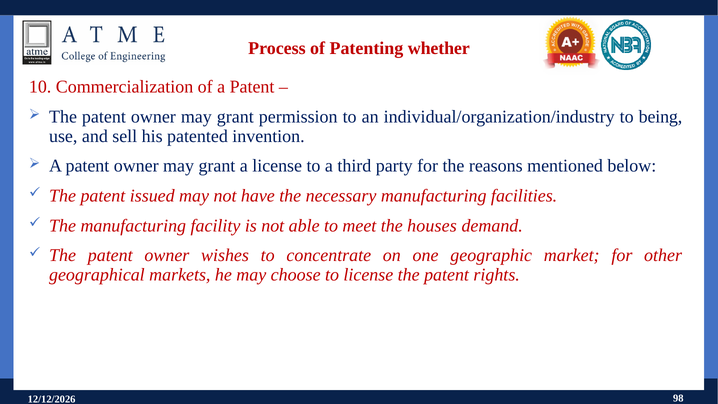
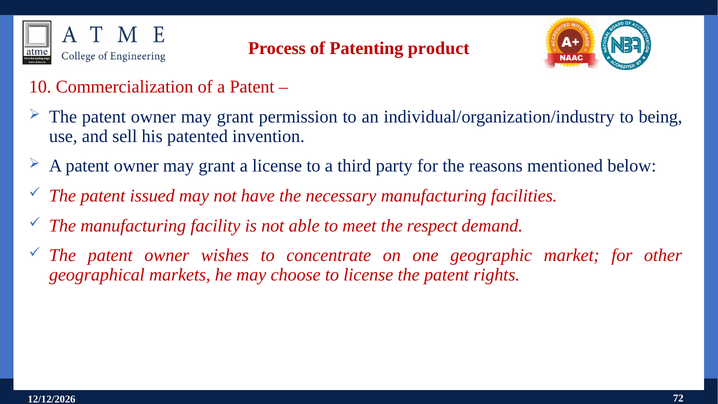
whether: whether -> product
houses: houses -> respect
98: 98 -> 72
